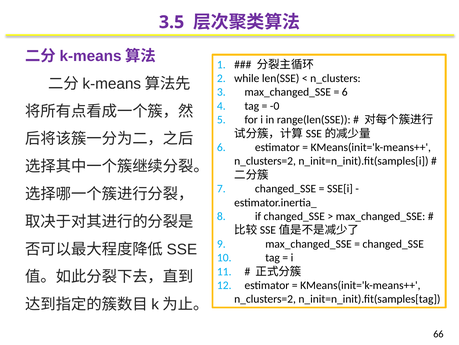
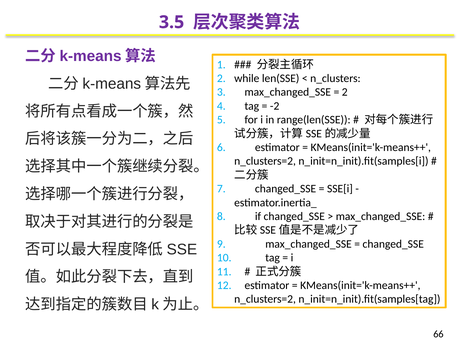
6 at (345, 92): 6 -> 2
-0: -0 -> -2
